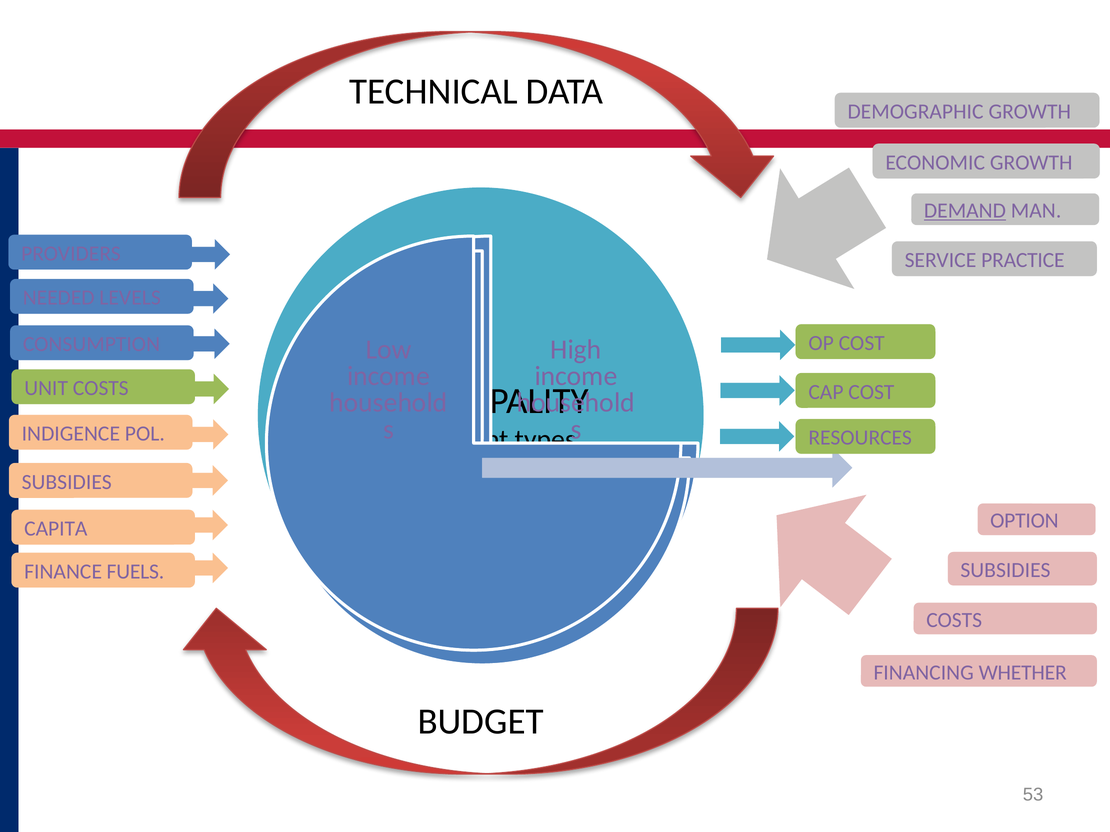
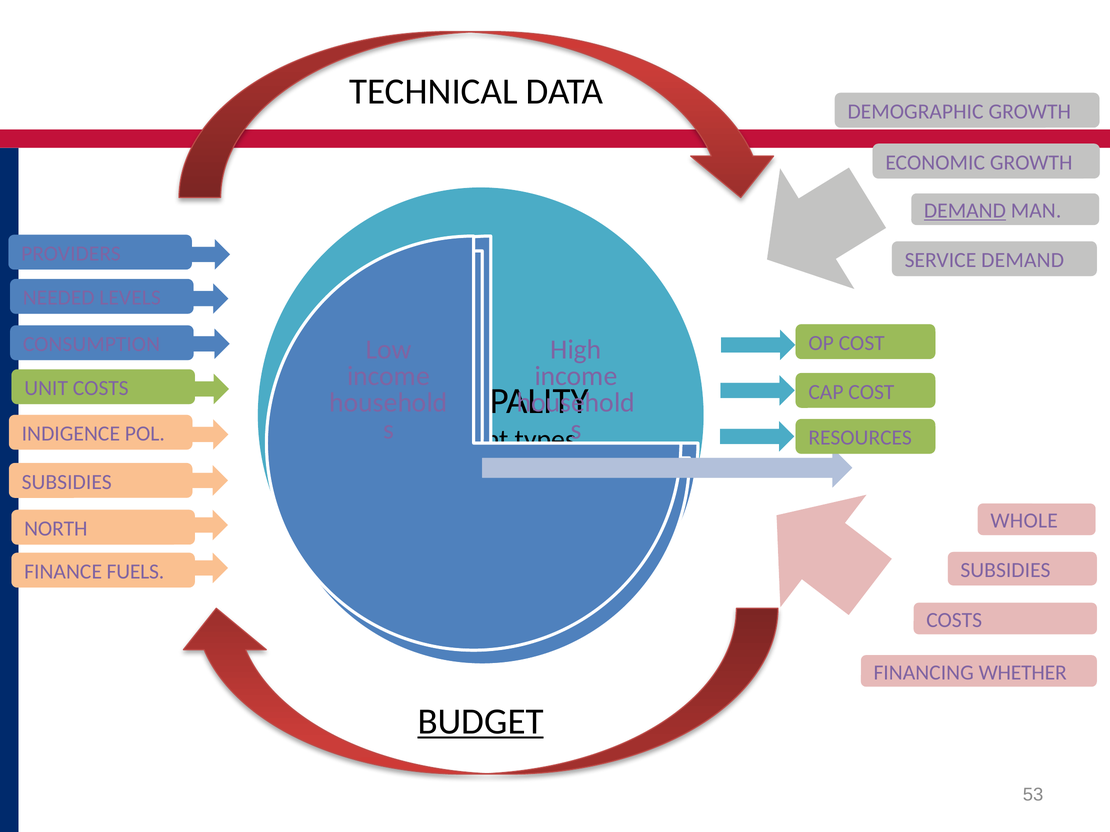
SERVICE PRACTICE: PRACTICE -> DEMAND
OPTION: OPTION -> WHOLE
CAPITA: CAPITA -> NORTH
BUDGET underline: none -> present
